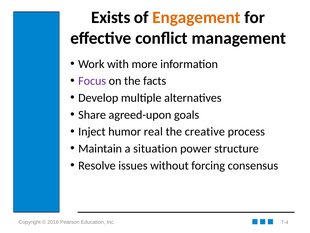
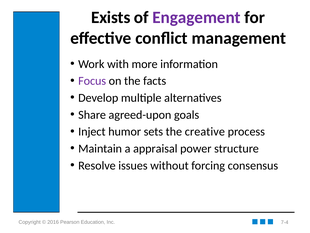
Engagement colour: orange -> purple
real: real -> sets
situation: situation -> appraisal
